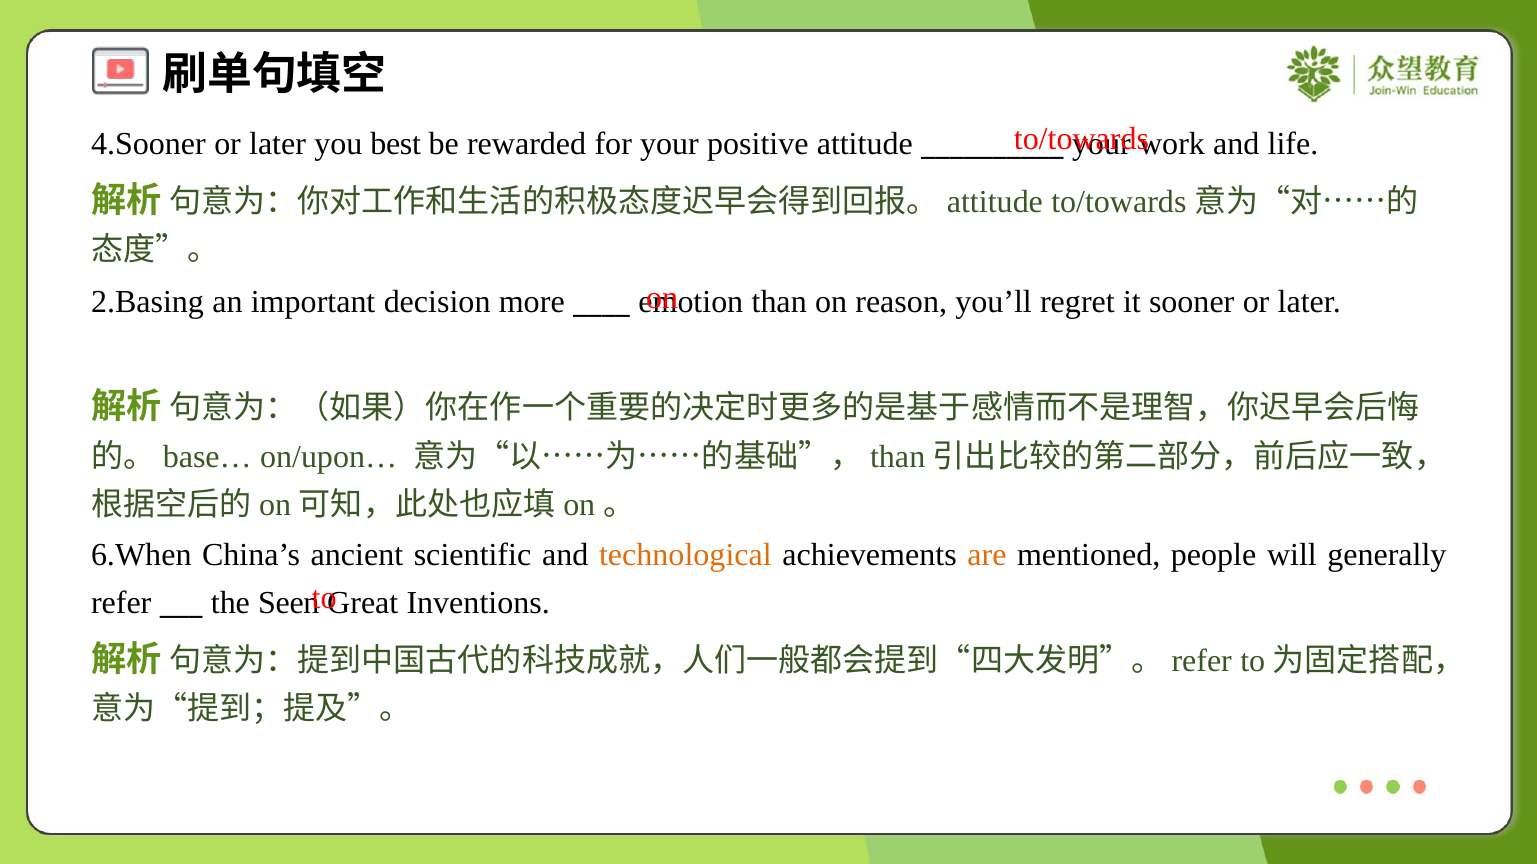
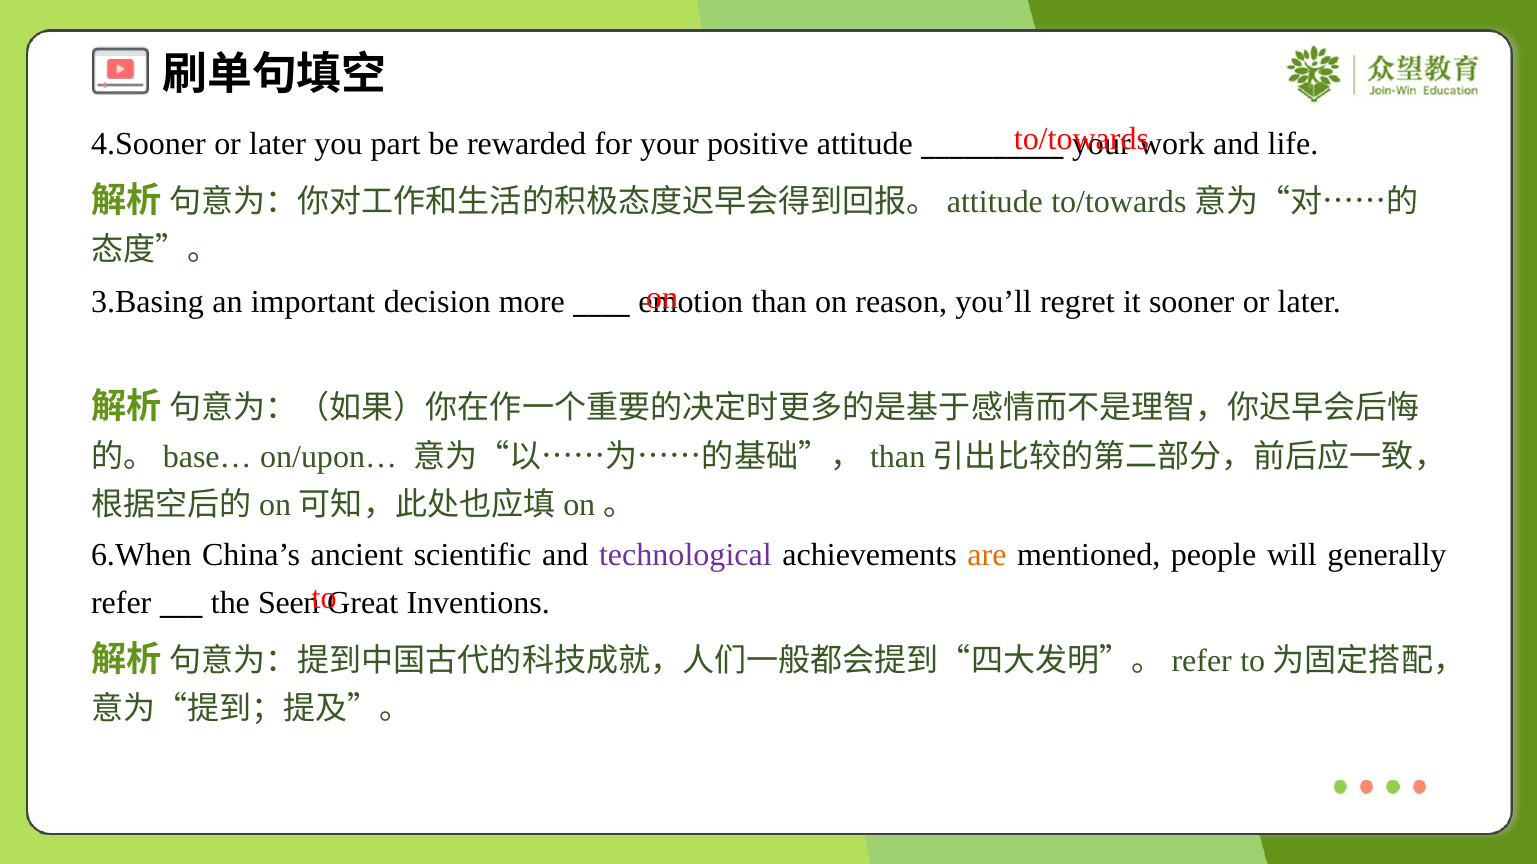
best: best -> part
2.Basing: 2.Basing -> 3.Basing
technological colour: orange -> purple
